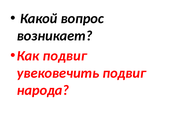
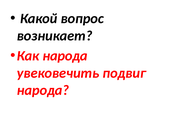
Как подвиг: подвиг -> народа
